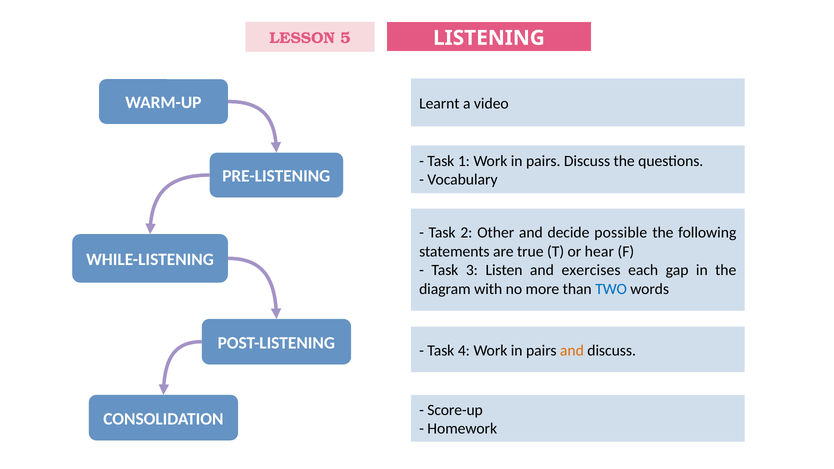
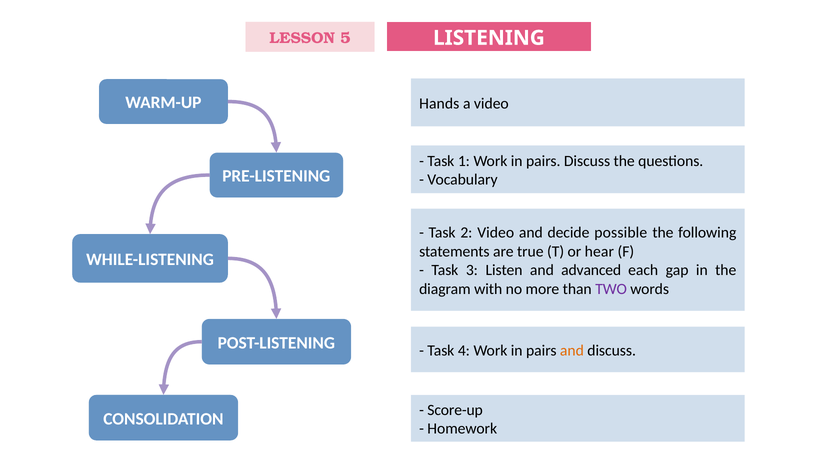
Learnt: Learnt -> Hands
2 Other: Other -> Video
exercises: exercises -> advanced
TWO colour: blue -> purple
